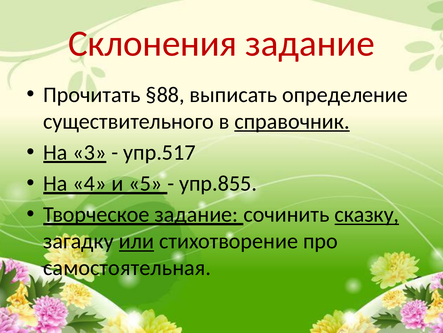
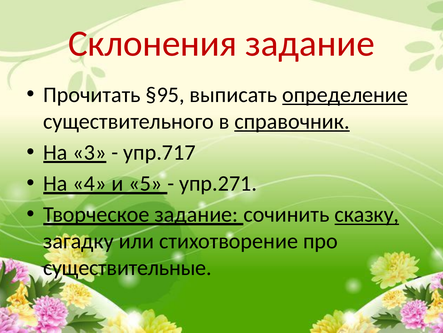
§88: §88 -> §95
определение underline: none -> present
упр.517: упр.517 -> упр.717
упр.855: упр.855 -> упр.271
или underline: present -> none
самостоятельная: самостоятельная -> существительные
